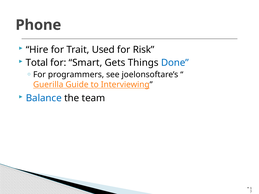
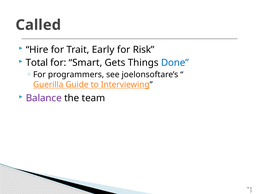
Phone: Phone -> Called
Used: Used -> Early
Balance colour: blue -> purple
